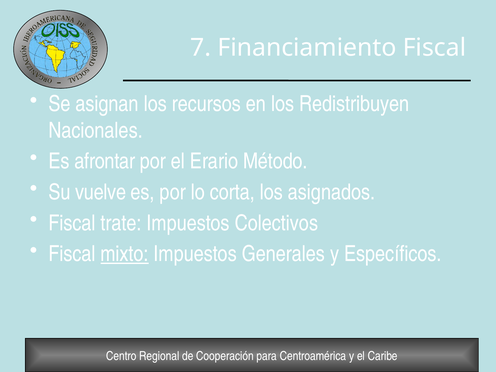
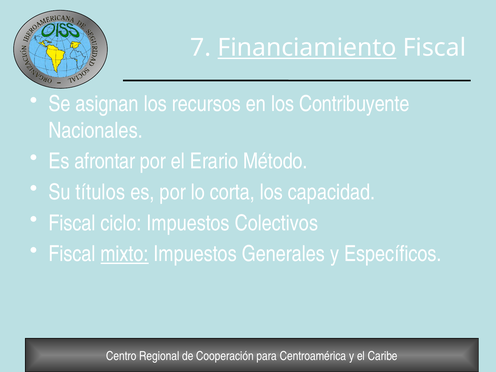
Financiamiento underline: none -> present
Redistribuyen: Redistribuyen -> Contribuyente
vuelve: vuelve -> títulos
asignados: asignados -> capacidad
trate: trate -> ciclo
